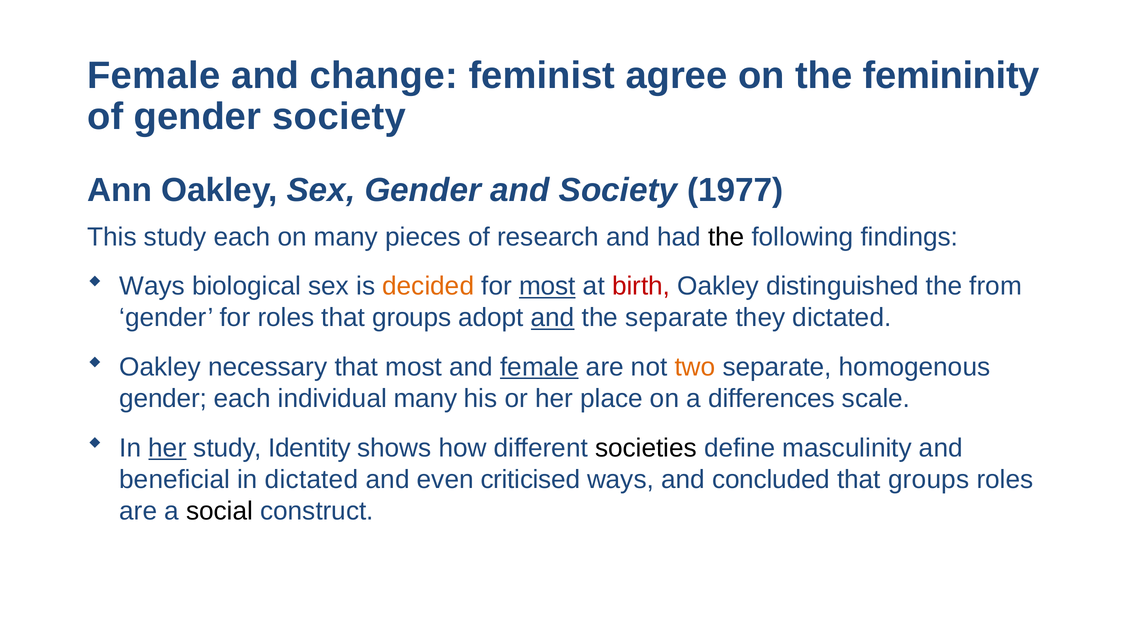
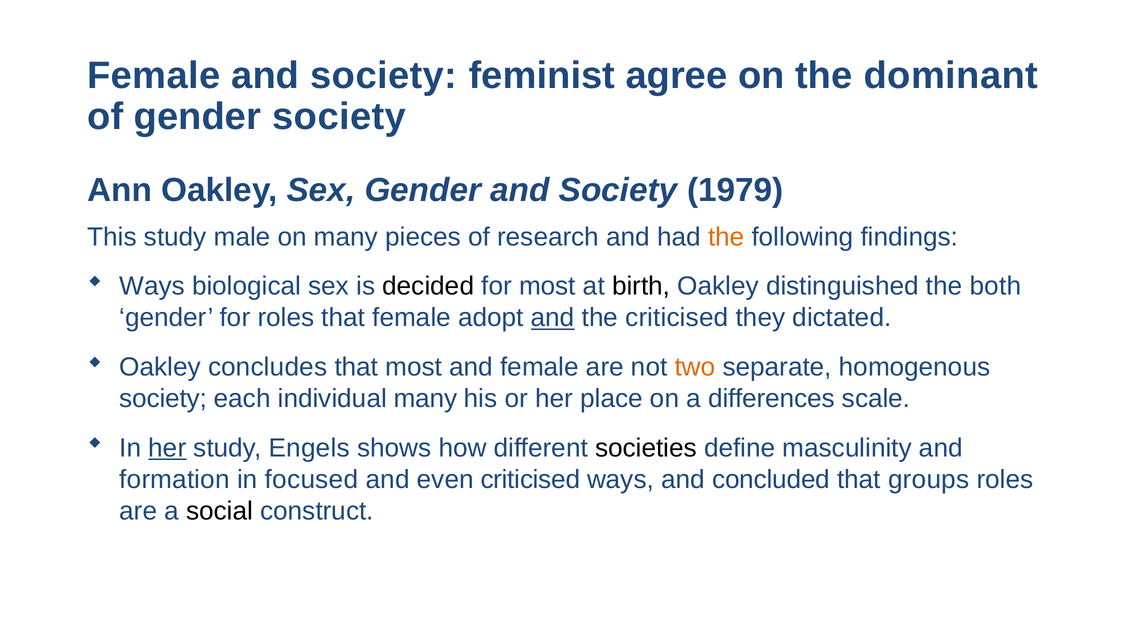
change at (384, 76): change -> society
femininity: femininity -> dominant
1977: 1977 -> 1979
study each: each -> male
the at (726, 237) colour: black -> orange
decided colour: orange -> black
most at (547, 286) underline: present -> none
birth colour: red -> black
from: from -> both
roles that groups: groups -> female
the separate: separate -> criticised
necessary: necessary -> concludes
female at (539, 367) underline: present -> none
gender at (163, 399): gender -> society
Identity: Identity -> Engels
beneficial: beneficial -> formation
in dictated: dictated -> focused
